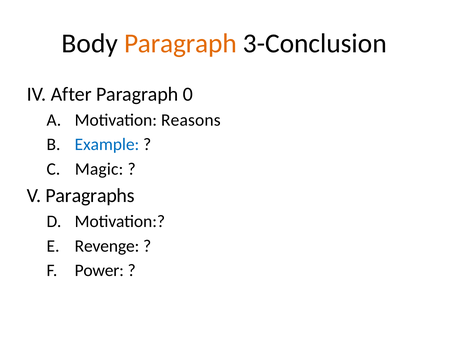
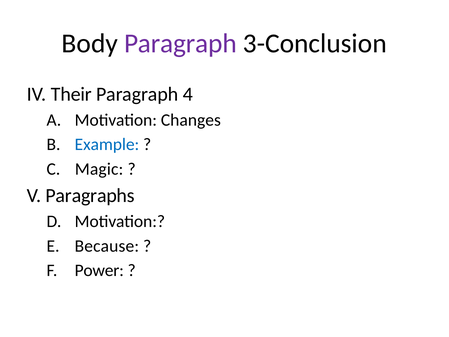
Paragraph at (180, 43) colour: orange -> purple
After: After -> Their
0: 0 -> 4
Reasons: Reasons -> Changes
Revenge: Revenge -> Because
